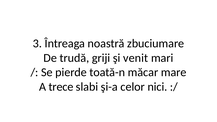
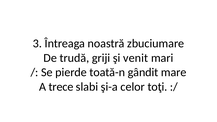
măcar: măcar -> gândit
nici: nici -> toţi
